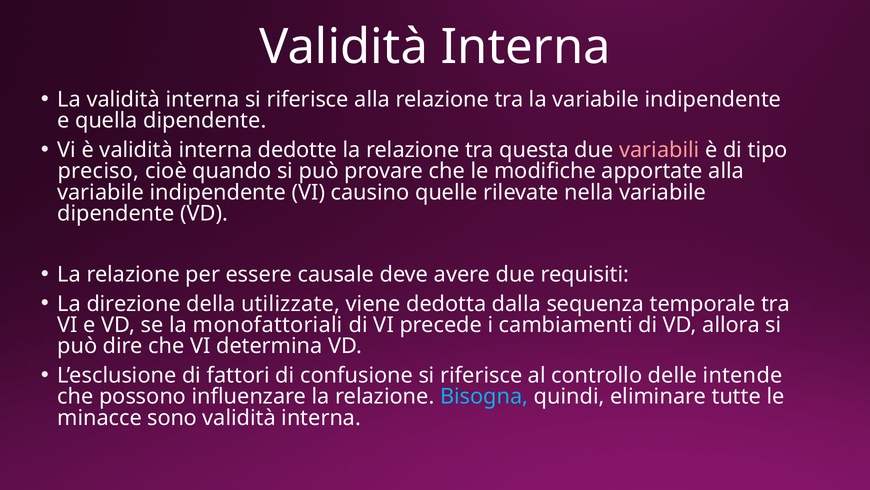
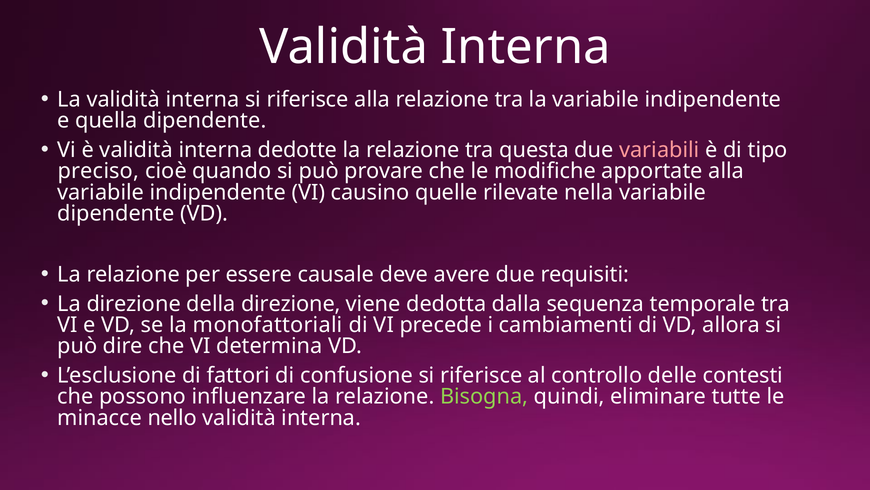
della utilizzate: utilizzate -> direzione
intende: intende -> contesti
Bisogna colour: light blue -> light green
sono: sono -> nello
